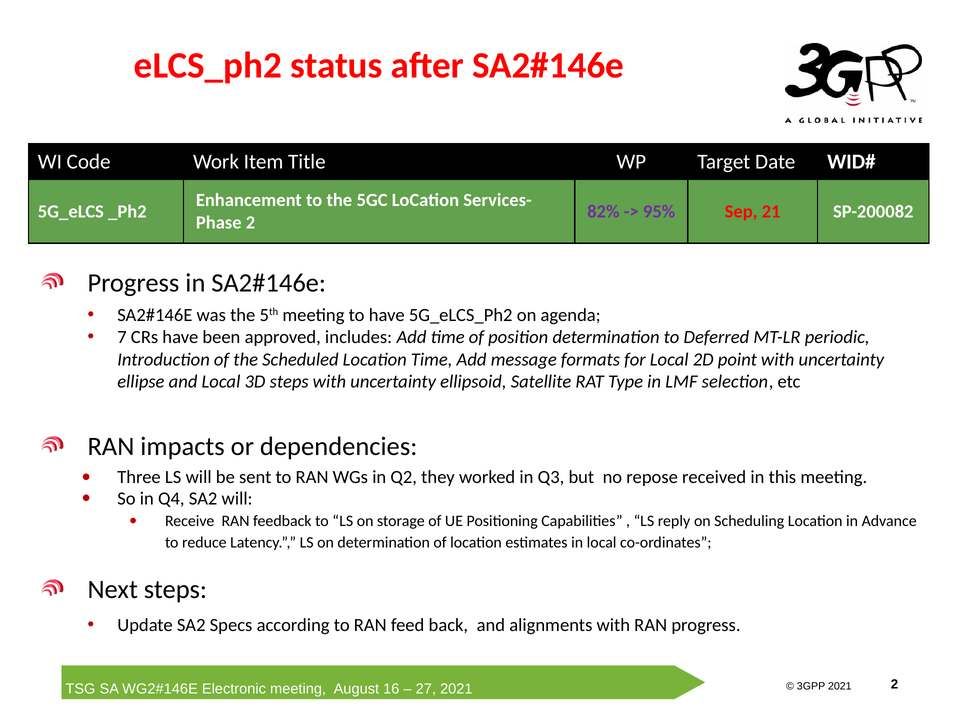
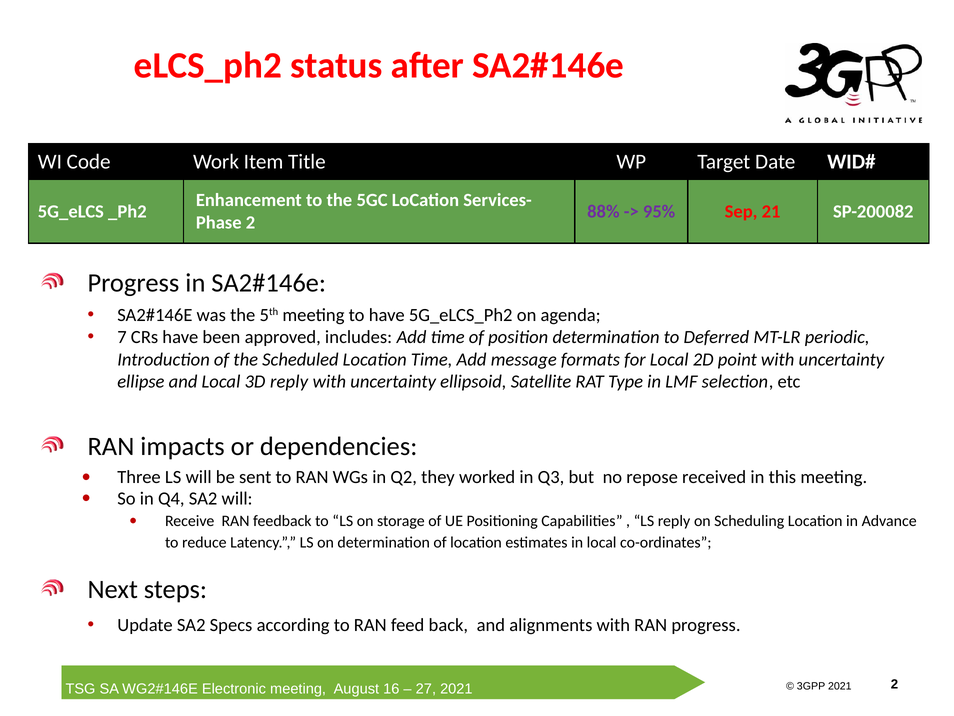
82%: 82% -> 88%
3D steps: steps -> reply
